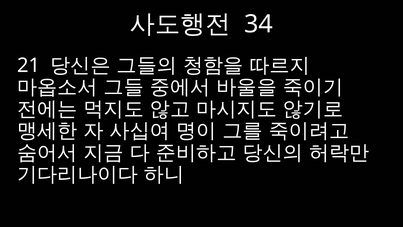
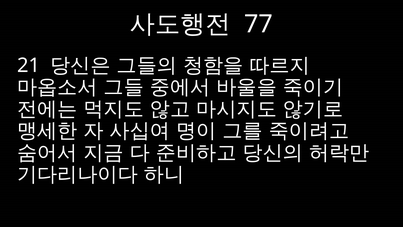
34: 34 -> 77
